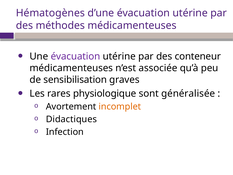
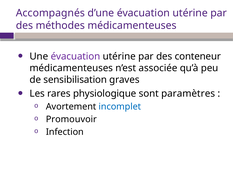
Hématogènes: Hématogènes -> Accompagnés
généralisée: généralisée -> paramètres
incomplet colour: orange -> blue
Didactiques: Didactiques -> Promouvoir
